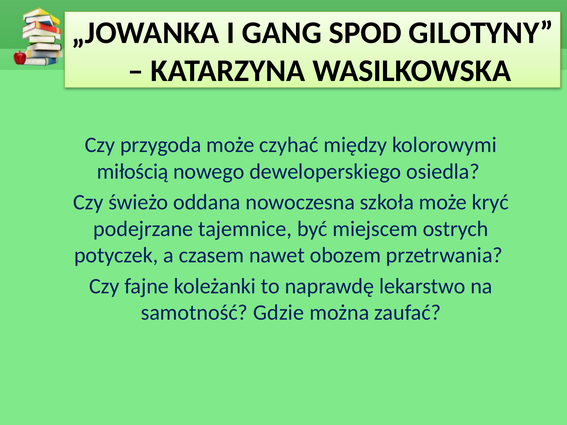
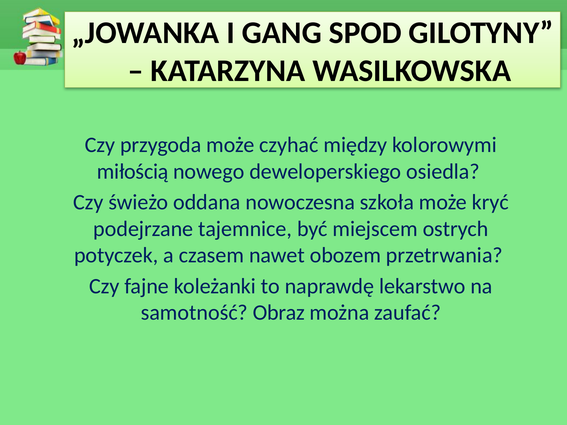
Gdzie: Gdzie -> Obraz
